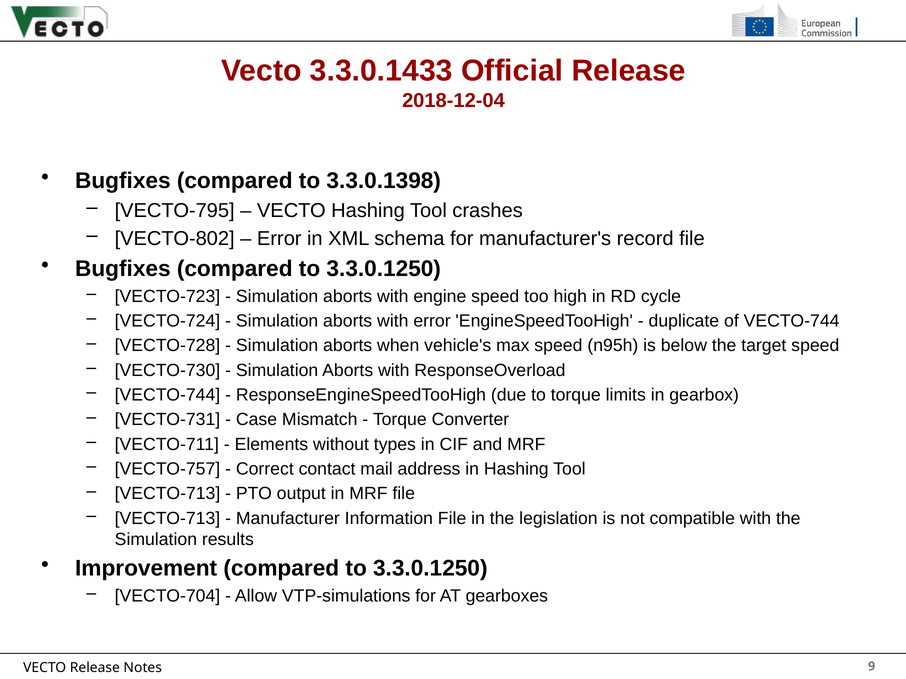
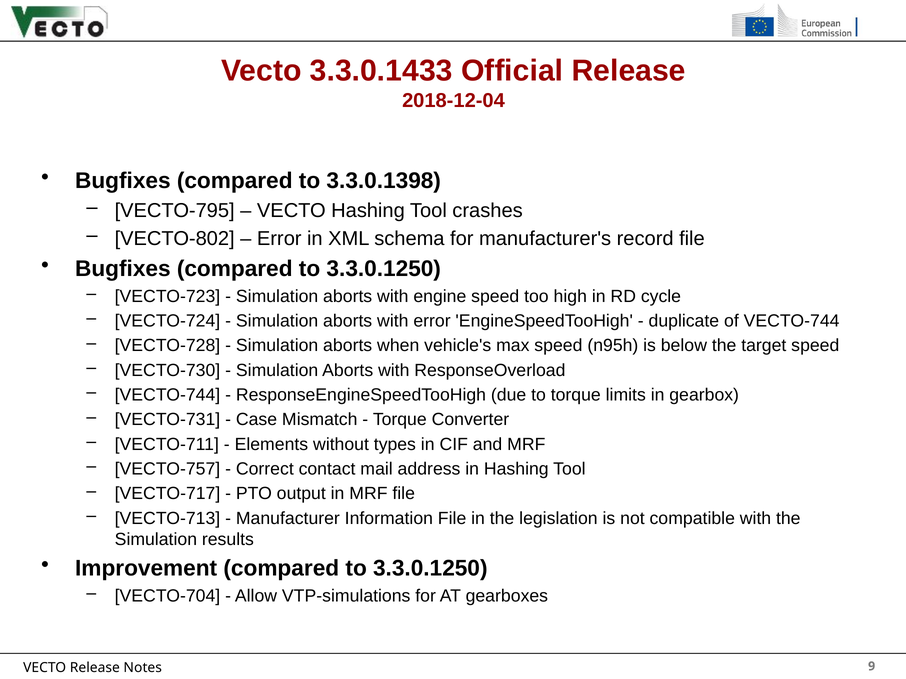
VECTO-713 at (168, 494): VECTO-713 -> VECTO-717
